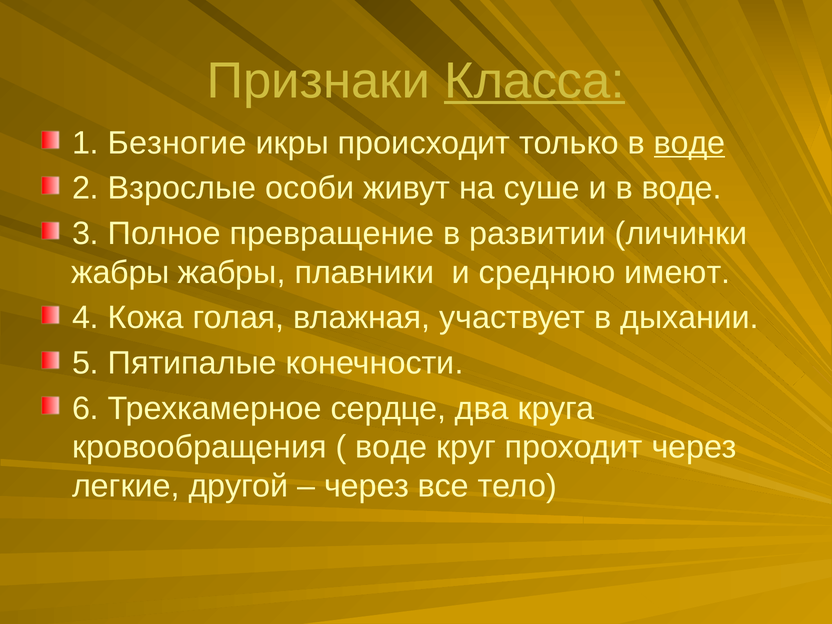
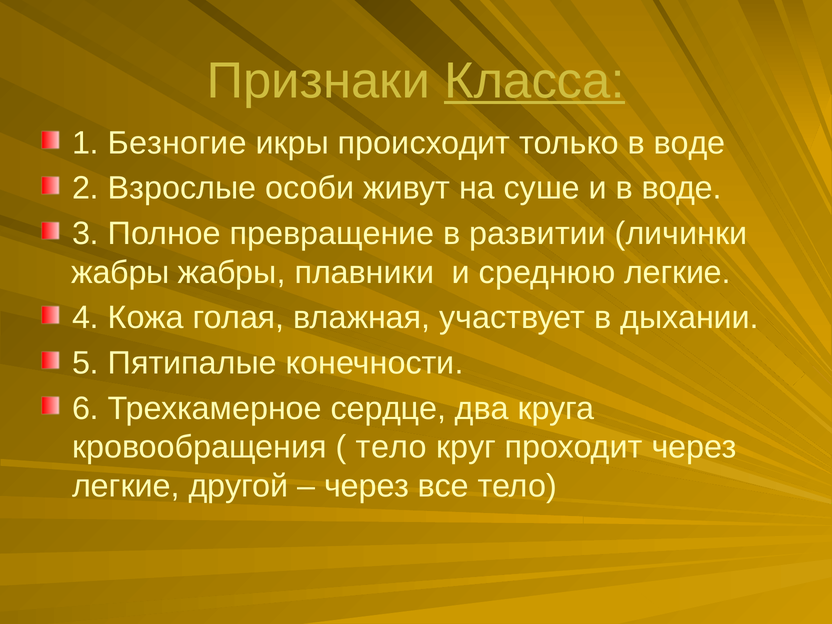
воде at (690, 143) underline: present -> none
среднюю имеют: имеют -> легкие
воде at (391, 447): воде -> тело
